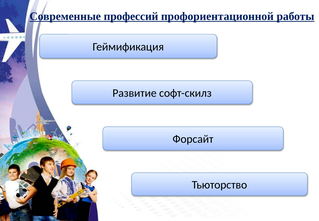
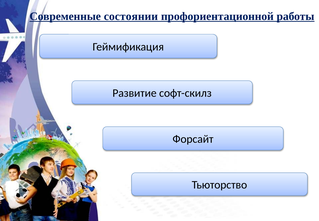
профессий: профессий -> состоянии
